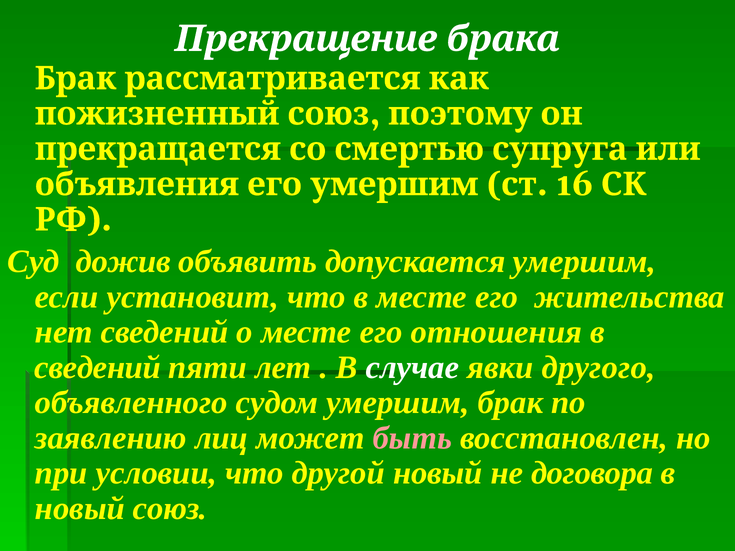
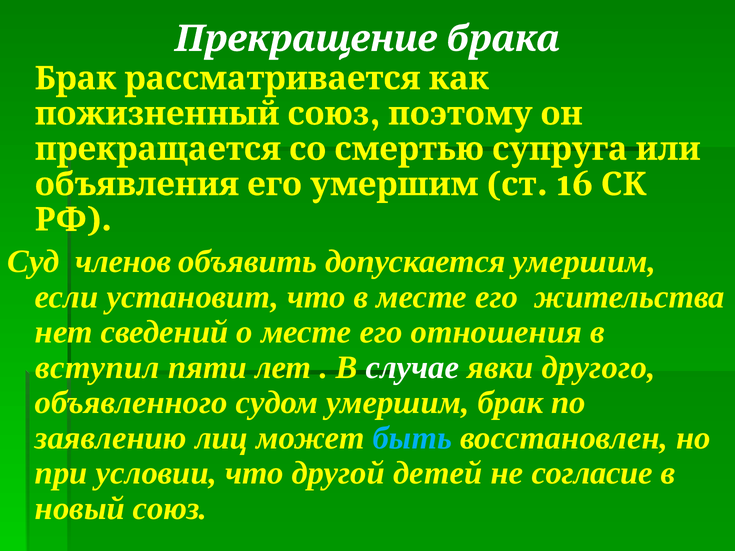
дожив: дожив -> членов
сведений at (98, 368): сведений -> вступил
быть colour: pink -> light blue
другой новый: новый -> детей
договора: договора -> согласие
